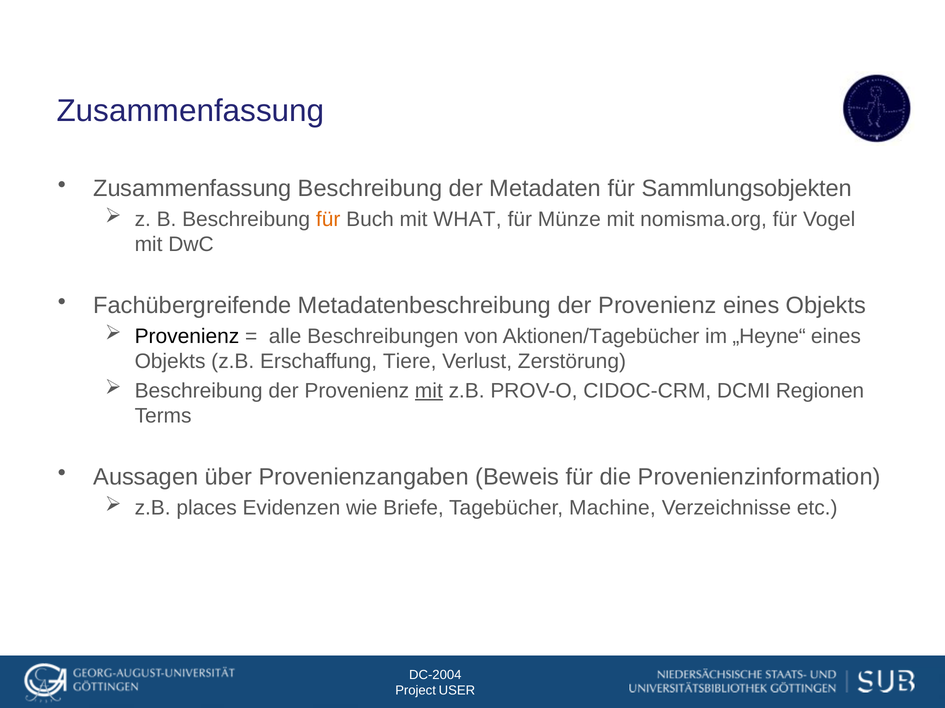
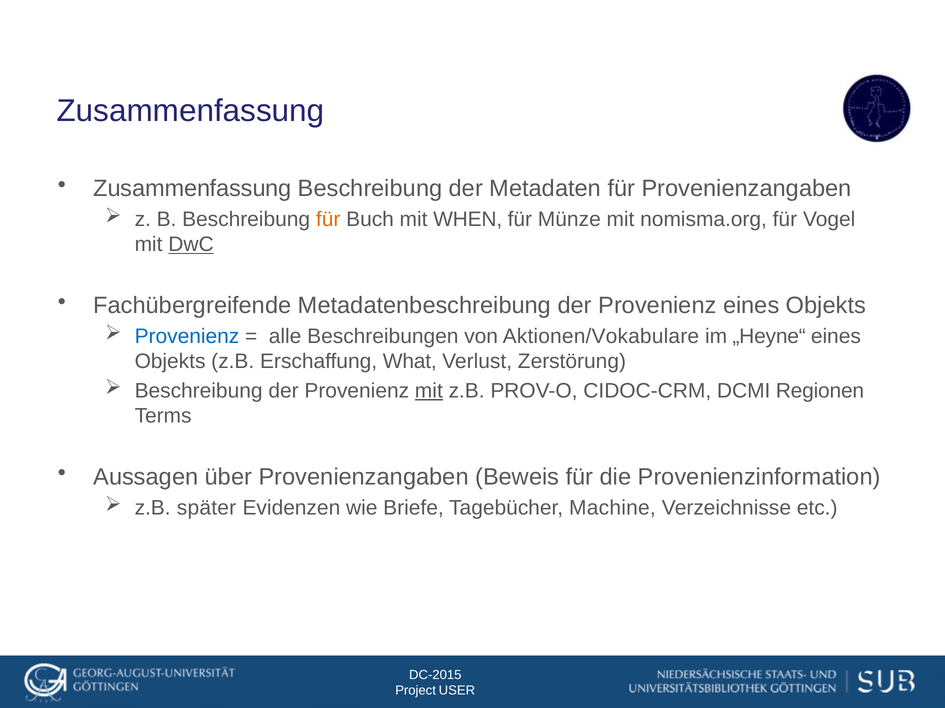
für Sammlungsobjekten: Sammlungsobjekten -> Provenienzangaben
WHAT: WHAT -> WHEN
DwC underline: none -> present
Provenienz at (187, 337) colour: black -> blue
Aktionen/Tagebücher: Aktionen/Tagebücher -> Aktionen/Vokabulare
Tiere: Tiere -> What
places: places -> später
DC-2004: DC-2004 -> DC-2015
